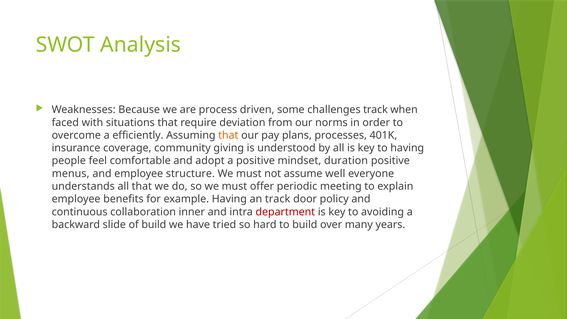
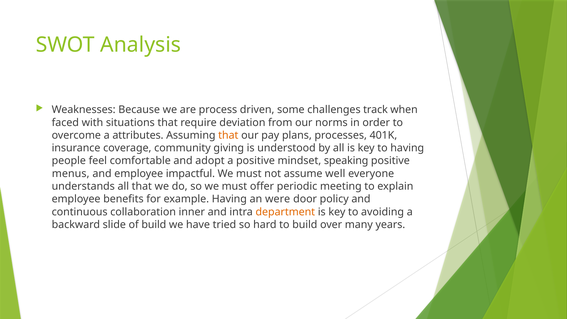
efficiently: efficiently -> attributes
duration: duration -> speaking
structure: structure -> impactful
an track: track -> were
department colour: red -> orange
